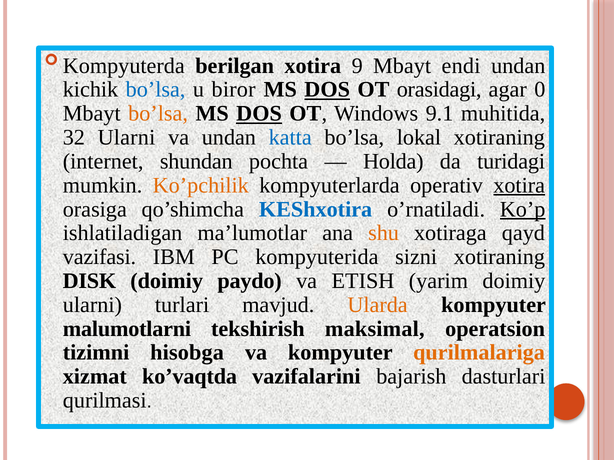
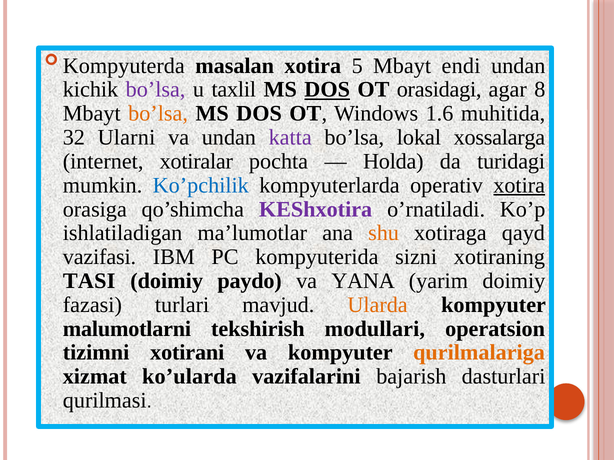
berilgan: berilgan -> masalan
9: 9 -> 5
bo’lsa at (156, 90) colour: blue -> purple
biror: biror -> taxlil
0: 0 -> 8
DOS at (259, 114) underline: present -> none
9.1: 9.1 -> 1.6
katta colour: blue -> purple
lokal xotiraning: xotiraning -> xossalarga
shundan: shundan -> xotiralar
Ko’pchilik colour: orange -> blue
KEShxotira colour: blue -> purple
Ko’p underline: present -> none
DISK: DISK -> TASI
ETISH: ETISH -> YANA
ularni at (92, 305): ularni -> fazasi
maksimal: maksimal -> modullari
hisobga: hisobga -> xotirani
ko’vaqtda: ko’vaqtda -> ko’ularda
